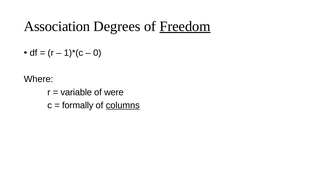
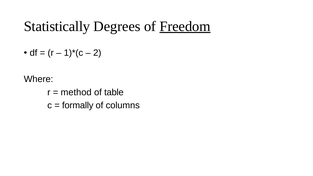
Association: Association -> Statistically
0: 0 -> 2
variable: variable -> method
were: were -> table
columns underline: present -> none
